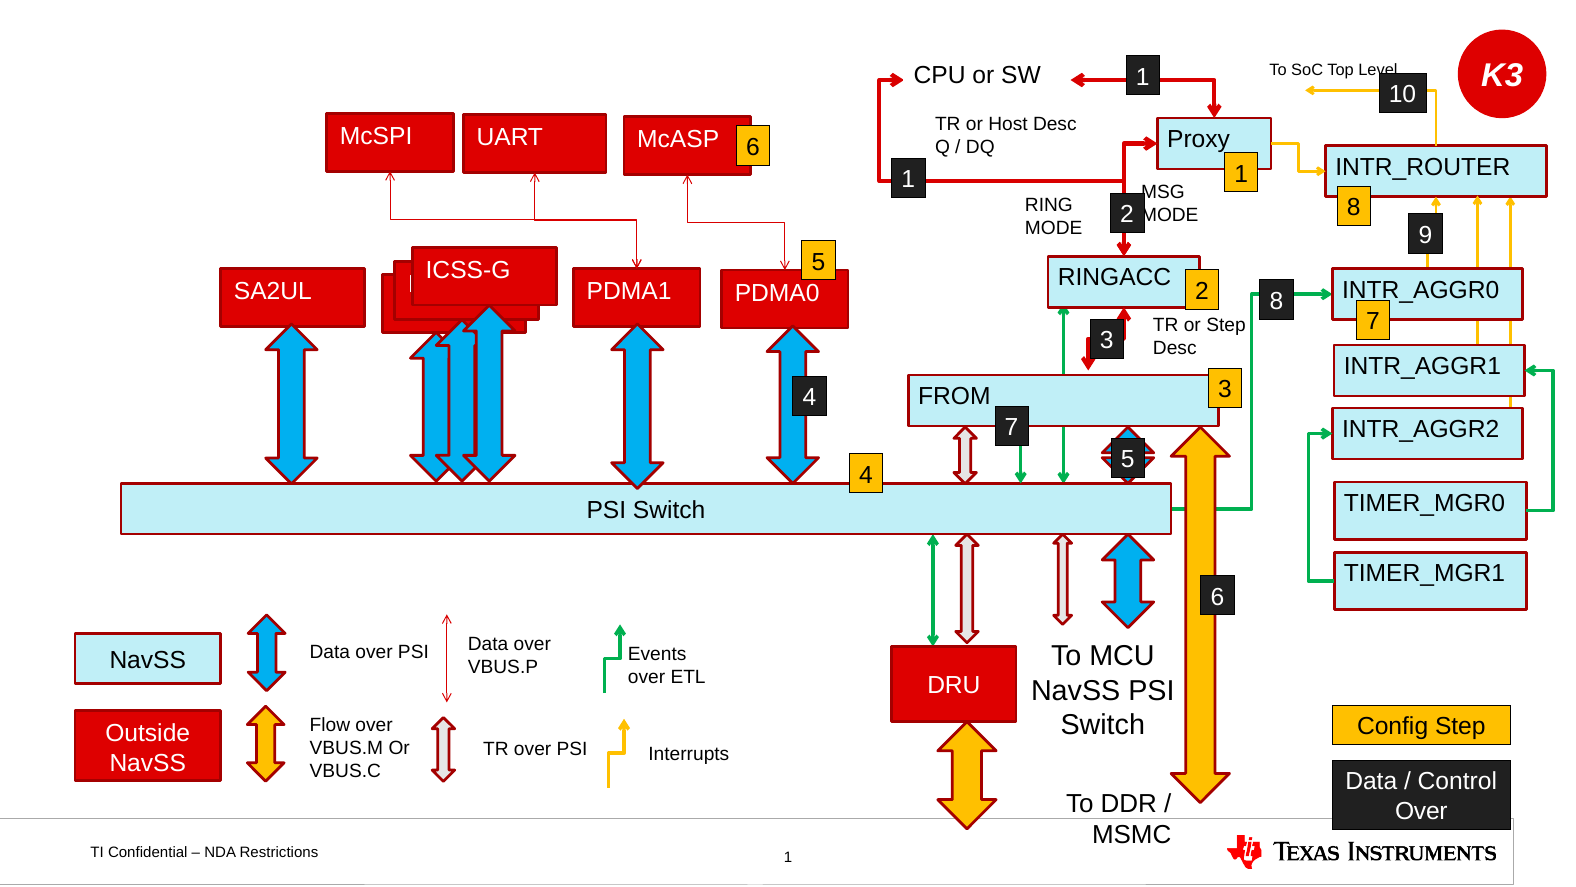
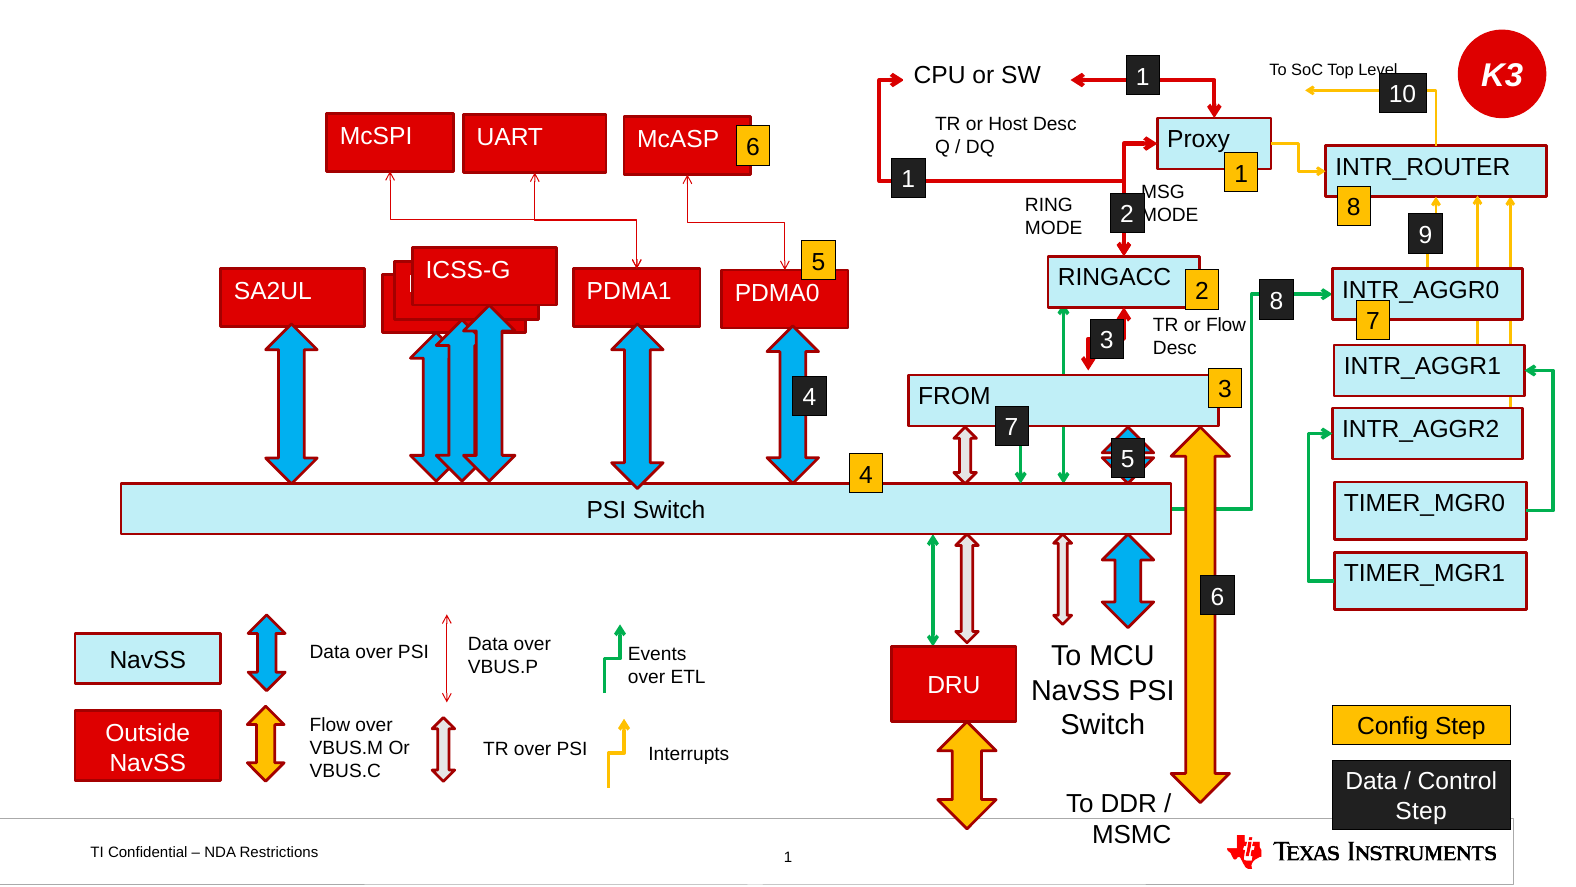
or Step: Step -> Flow
Over at (1421, 811): Over -> Step
